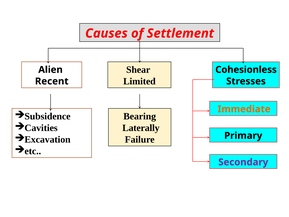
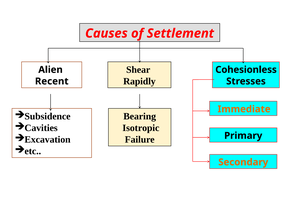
Limited: Limited -> Rapidly
Laterally: Laterally -> Isotropic
Secondary colour: purple -> orange
